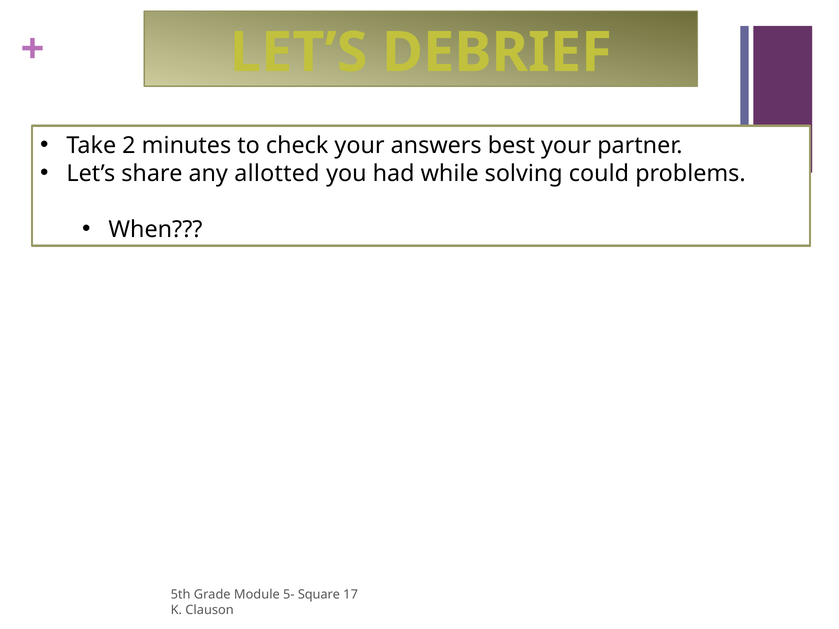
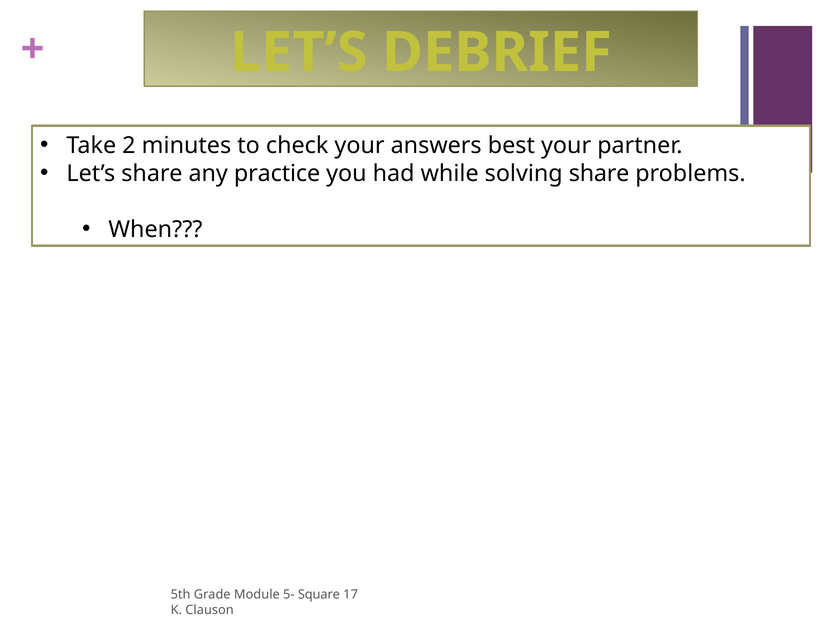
allotted: allotted -> practice
solving could: could -> share
